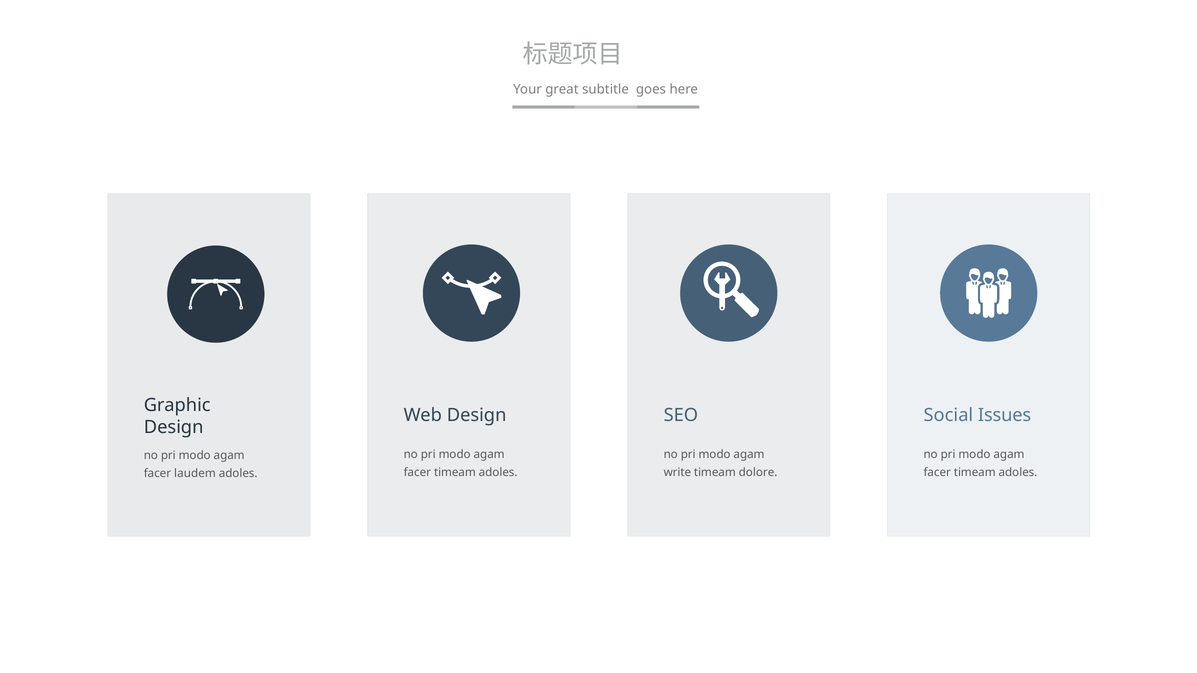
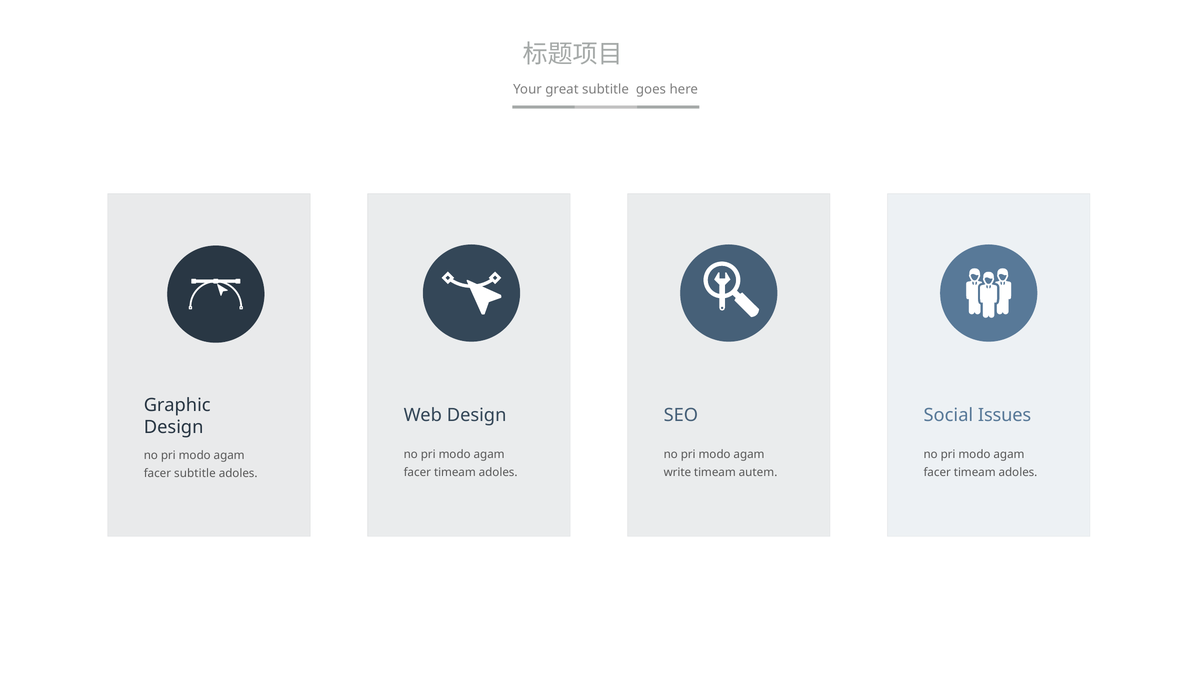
dolore: dolore -> autem
facer laudem: laudem -> subtitle
